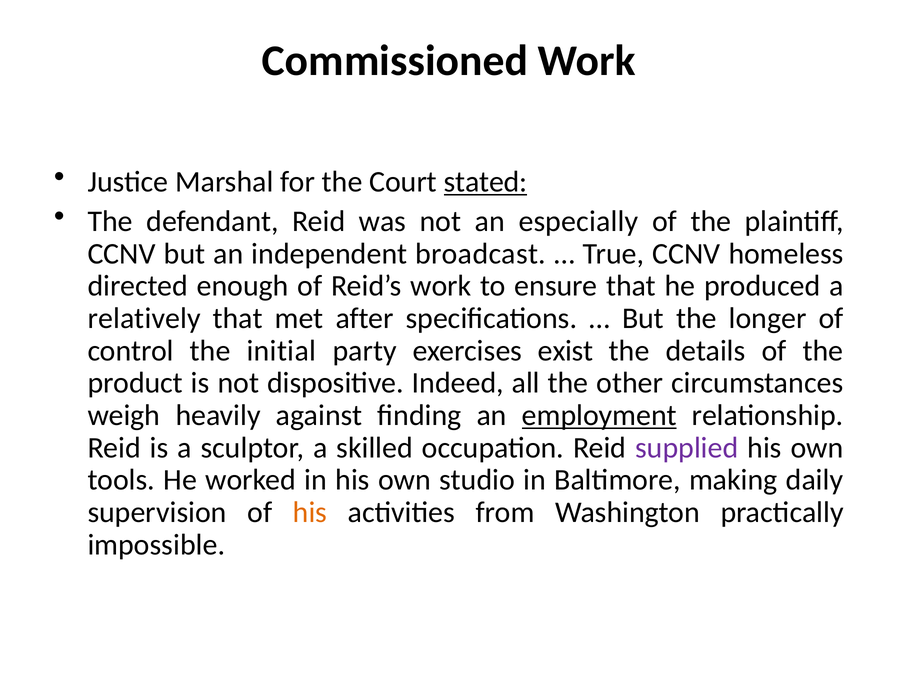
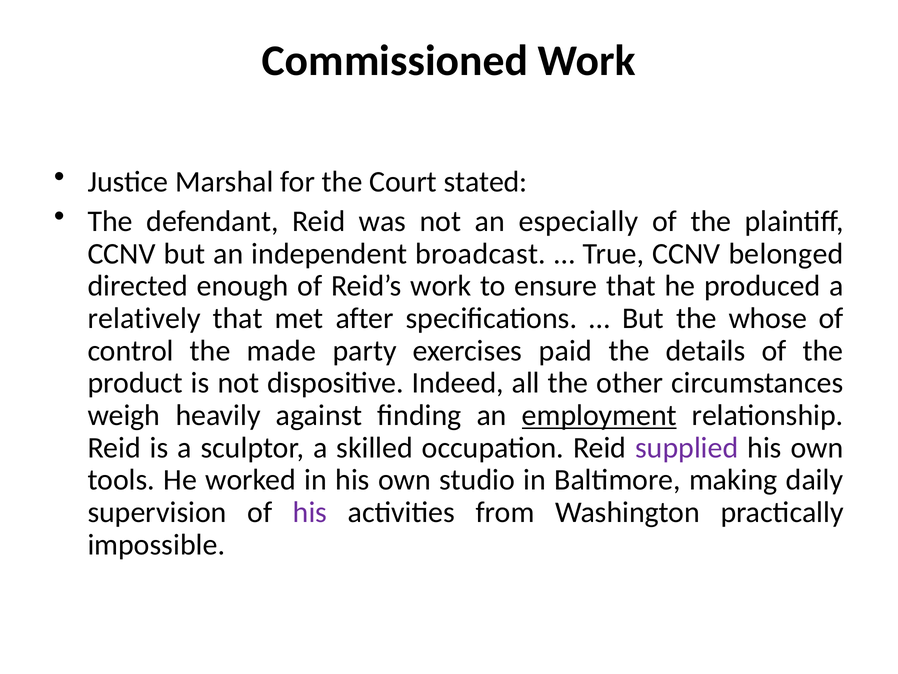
stated underline: present -> none
homeless: homeless -> belonged
longer: longer -> whose
initial: initial -> made
exist: exist -> paid
his at (310, 512) colour: orange -> purple
